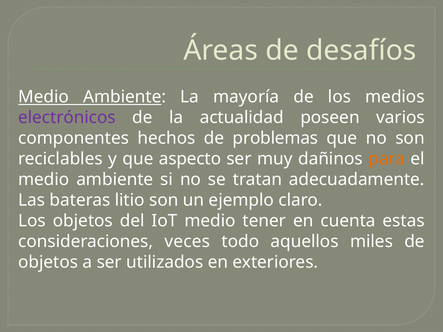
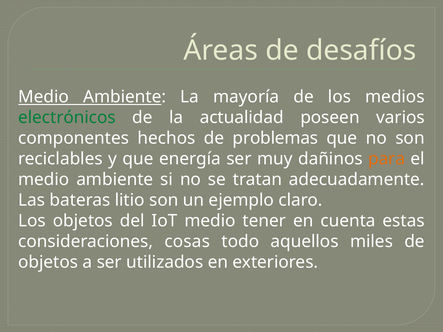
electrónicos colour: purple -> green
aspecto: aspecto -> energía
veces: veces -> cosas
